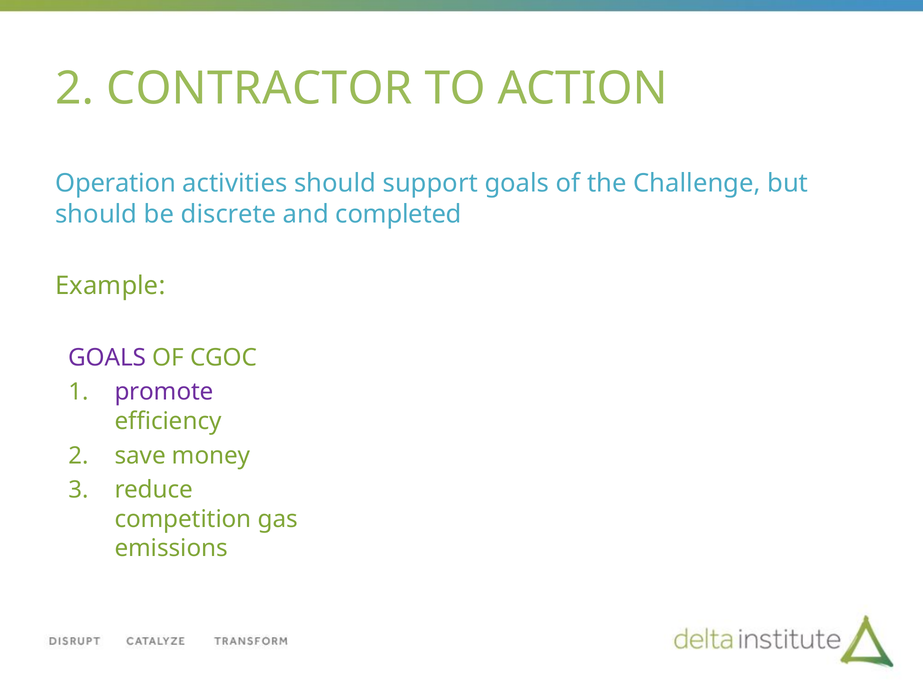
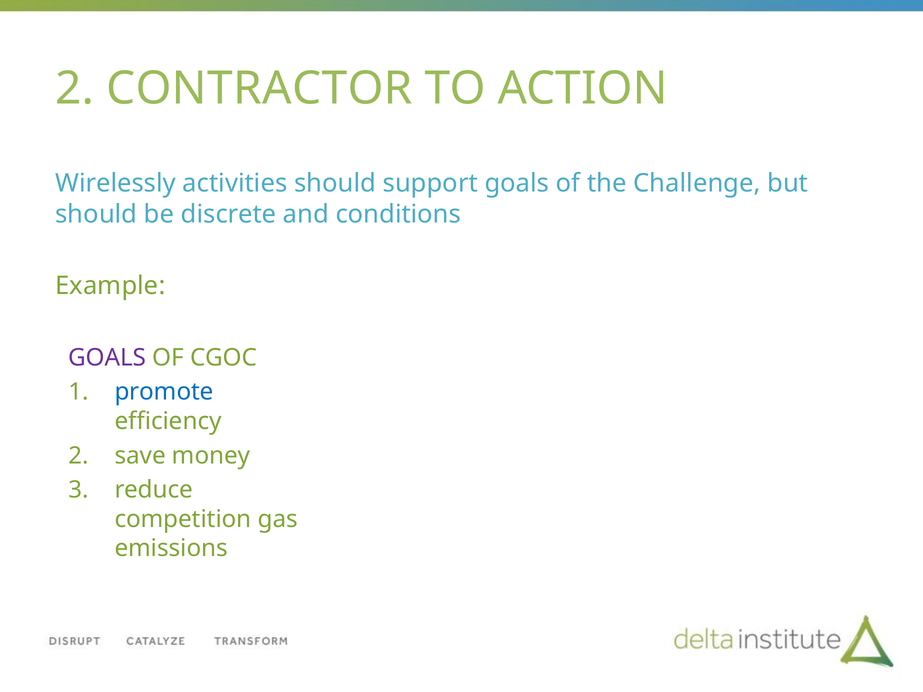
Operation: Operation -> Wirelessly
completed: completed -> conditions
promote colour: purple -> blue
